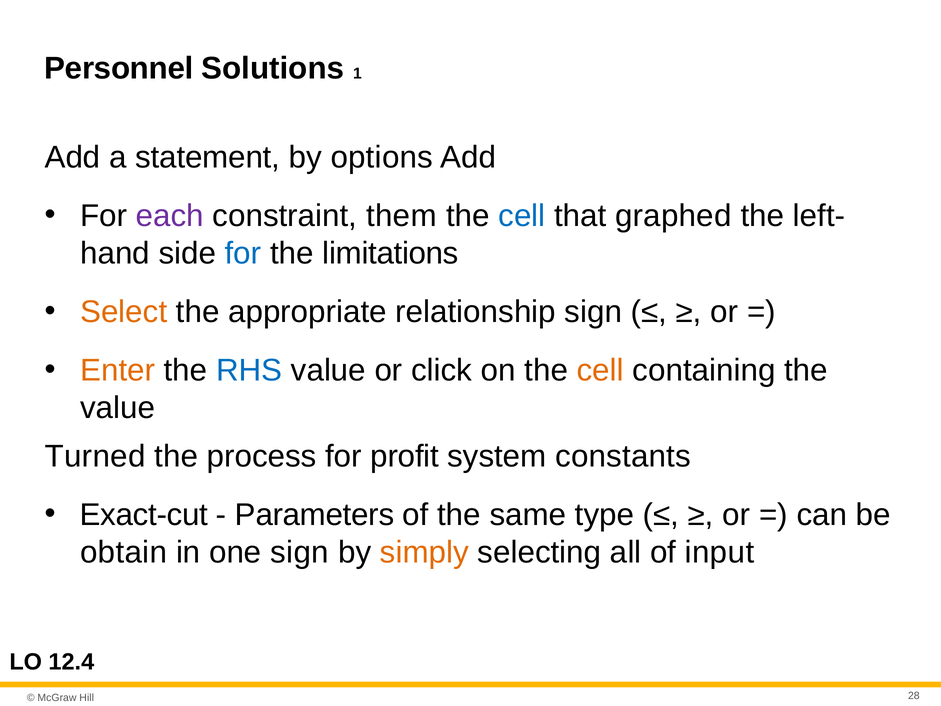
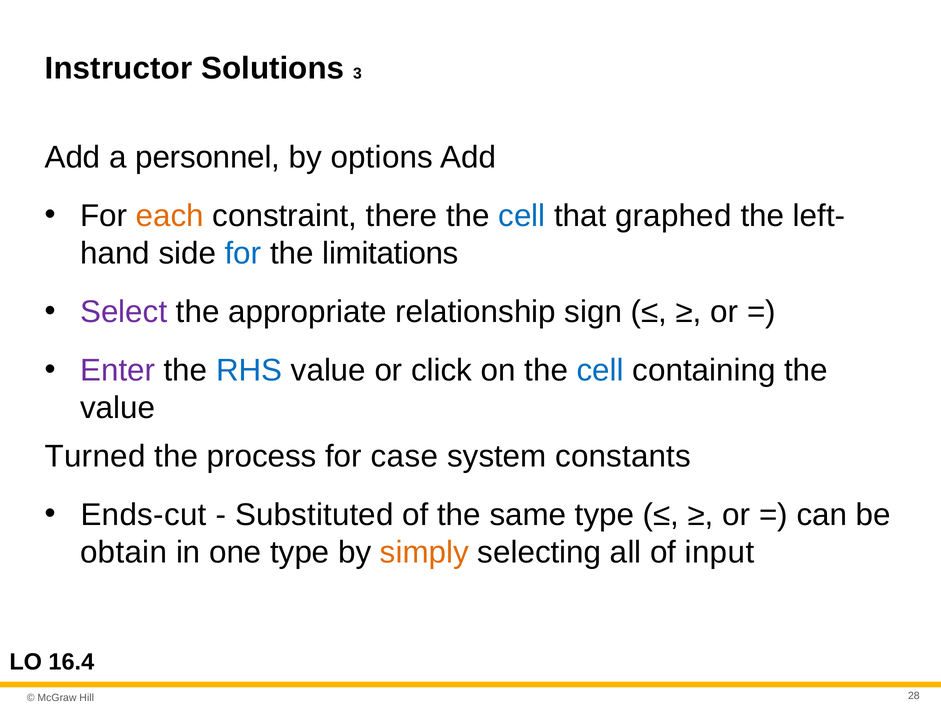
Personnel: Personnel -> Instructor
1: 1 -> 3
statement: statement -> personnel
each colour: purple -> orange
them: them -> there
Select colour: orange -> purple
Enter colour: orange -> purple
cell at (600, 370) colour: orange -> blue
profit: profit -> case
Exact-cut: Exact-cut -> Ends-cut
Parameters: Parameters -> Substituted
one sign: sign -> type
12.4: 12.4 -> 16.4
